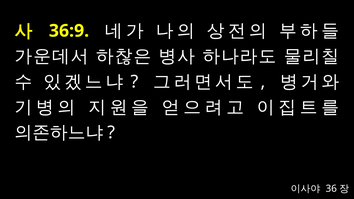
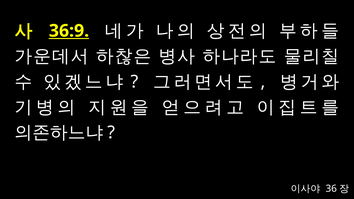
36:9 underline: none -> present
